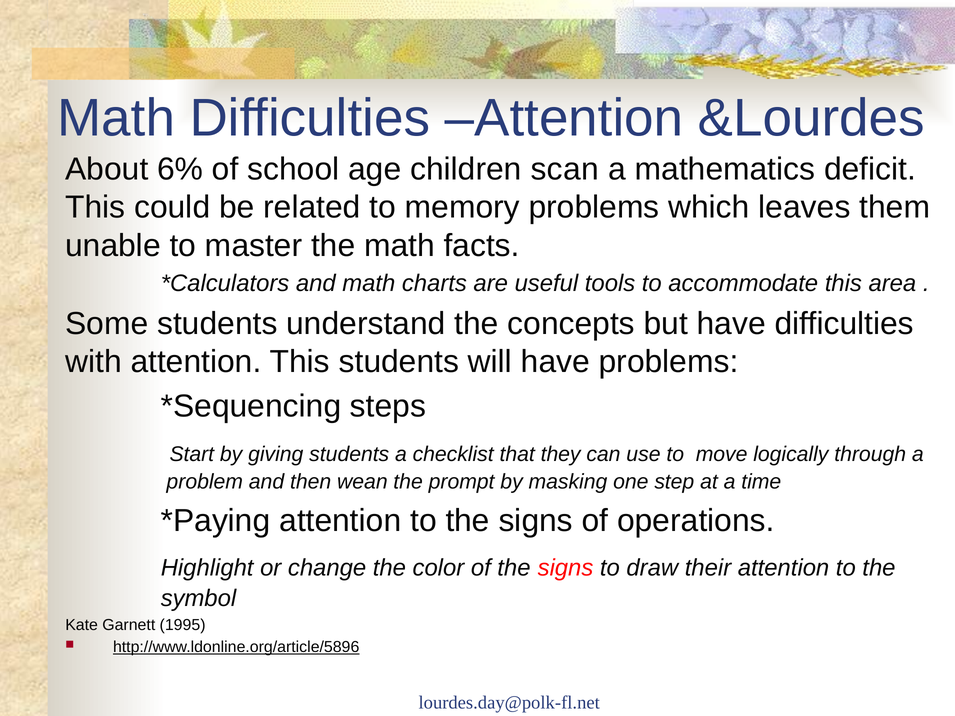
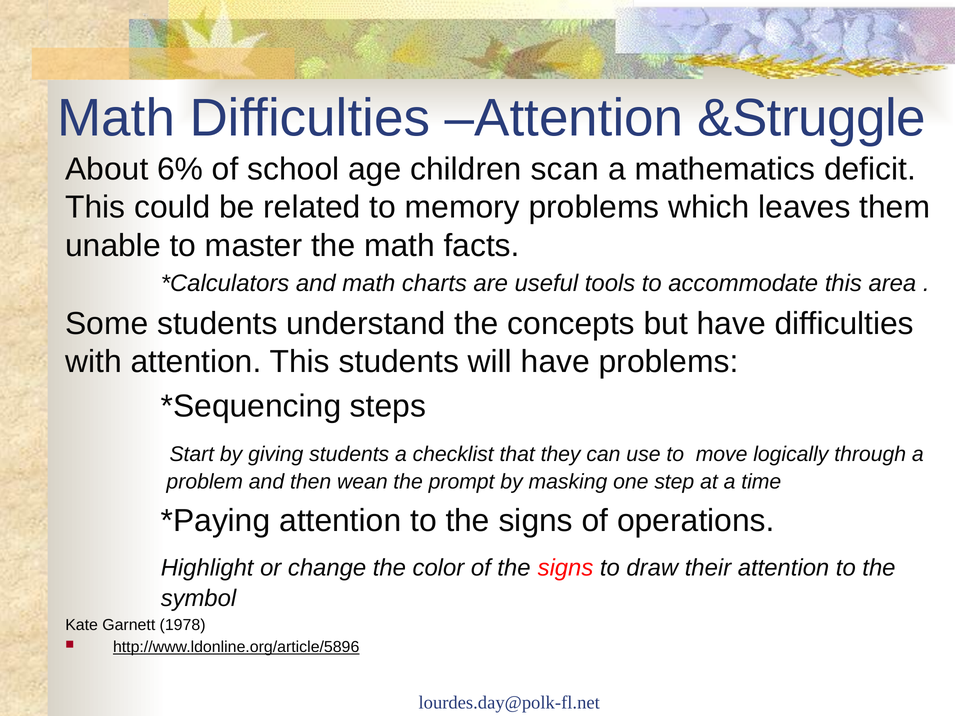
&Lourdes: &Lourdes -> &Struggle
1995: 1995 -> 1978
